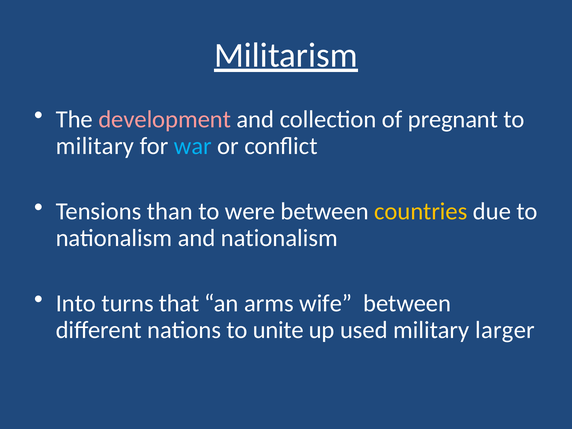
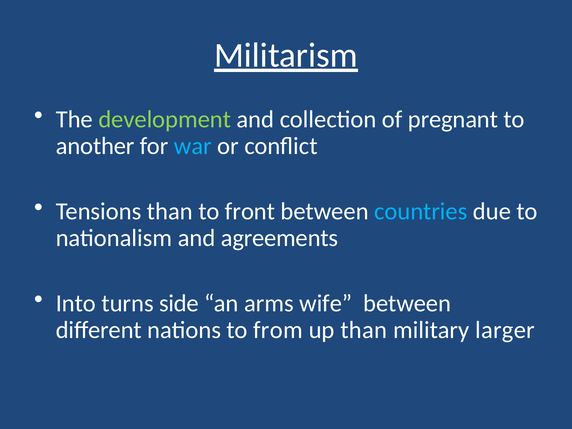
development colour: pink -> light green
military at (95, 146): military -> another
were: were -> front
countries colour: yellow -> light blue
and nationalism: nationalism -> agreements
that: that -> side
unite: unite -> from
up used: used -> than
